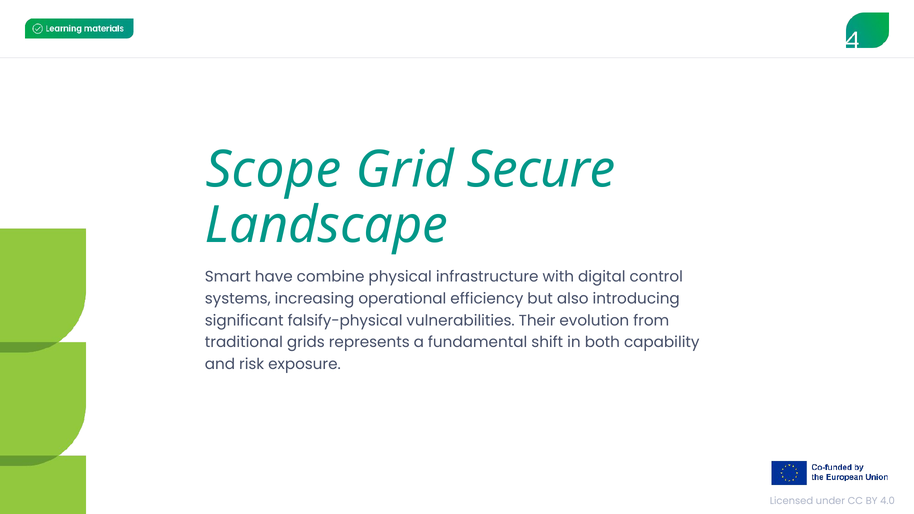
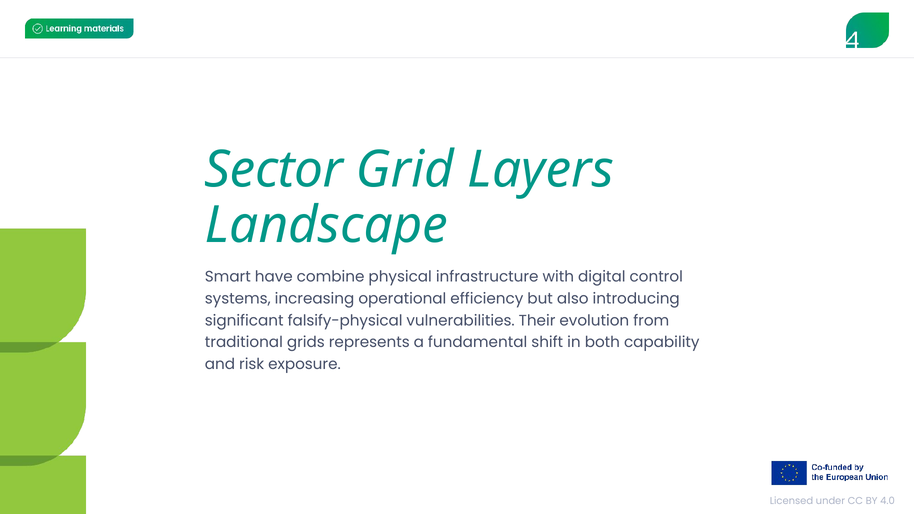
Scope: Scope -> Sector
Secure: Secure -> Layers
